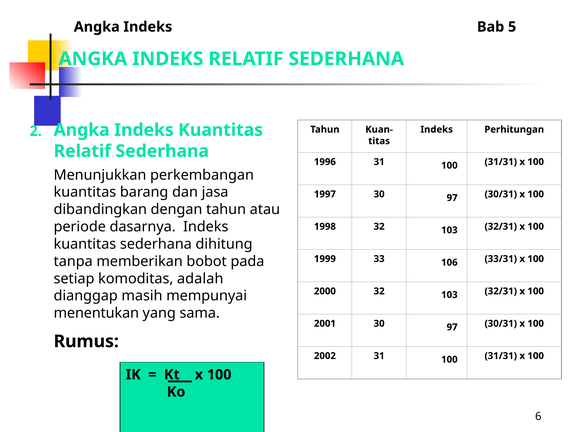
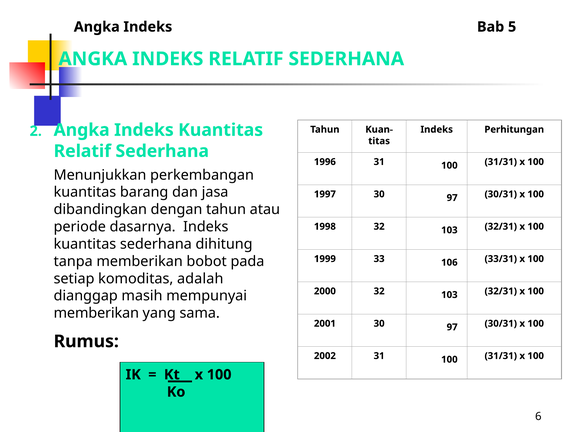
menentukan at (96, 313): menentukan -> memberikan
